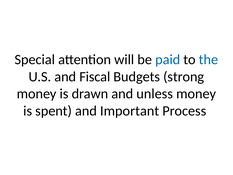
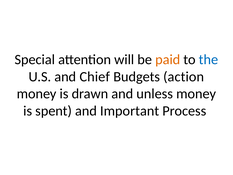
paid colour: blue -> orange
Fiscal: Fiscal -> Chief
strong: strong -> action
